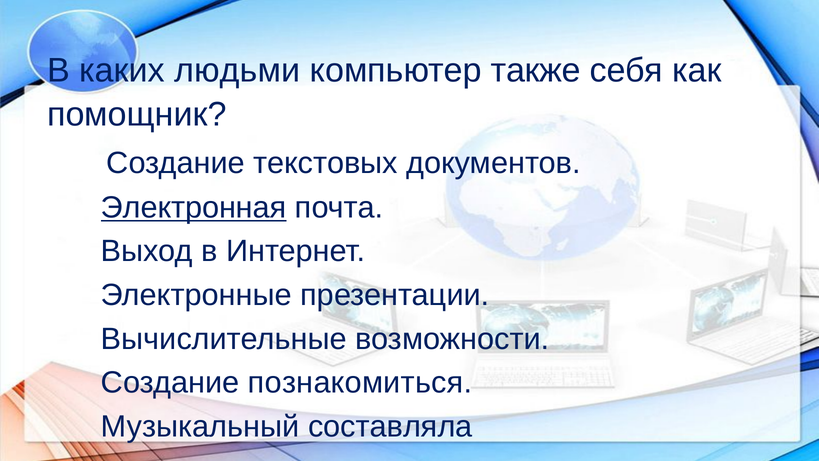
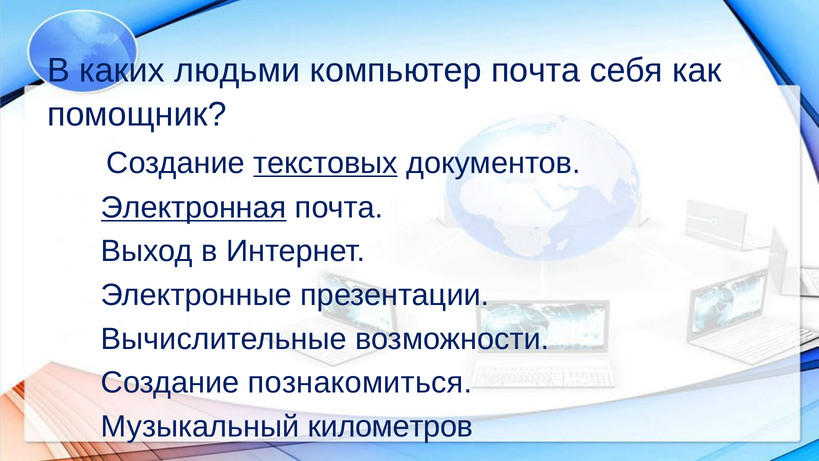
компьютер также: также -> почта
текстовых underline: none -> present
составляла: составляла -> километров
